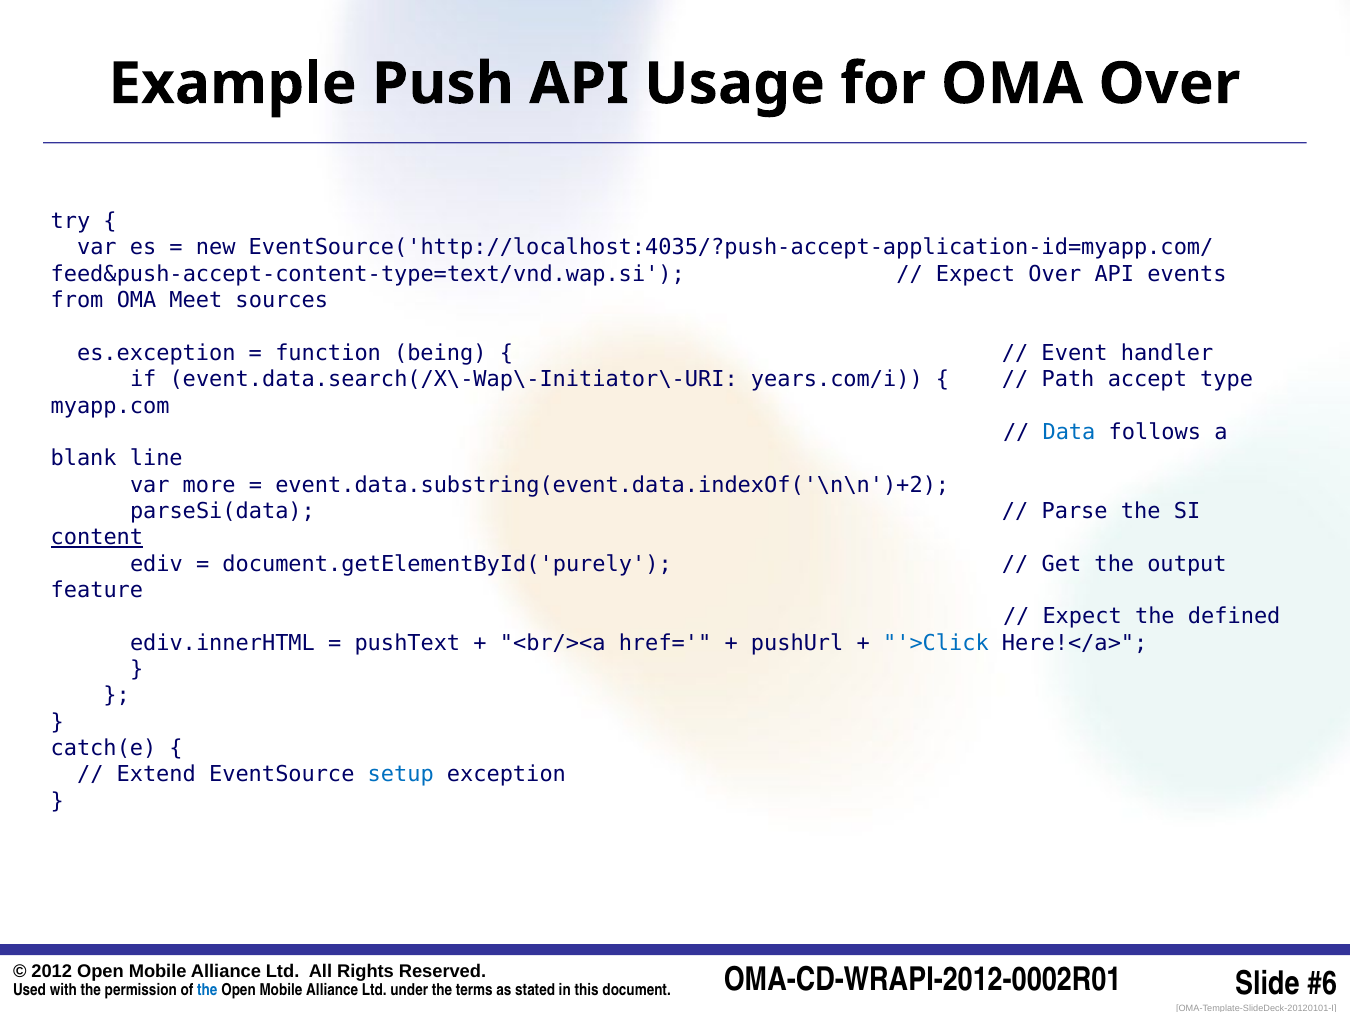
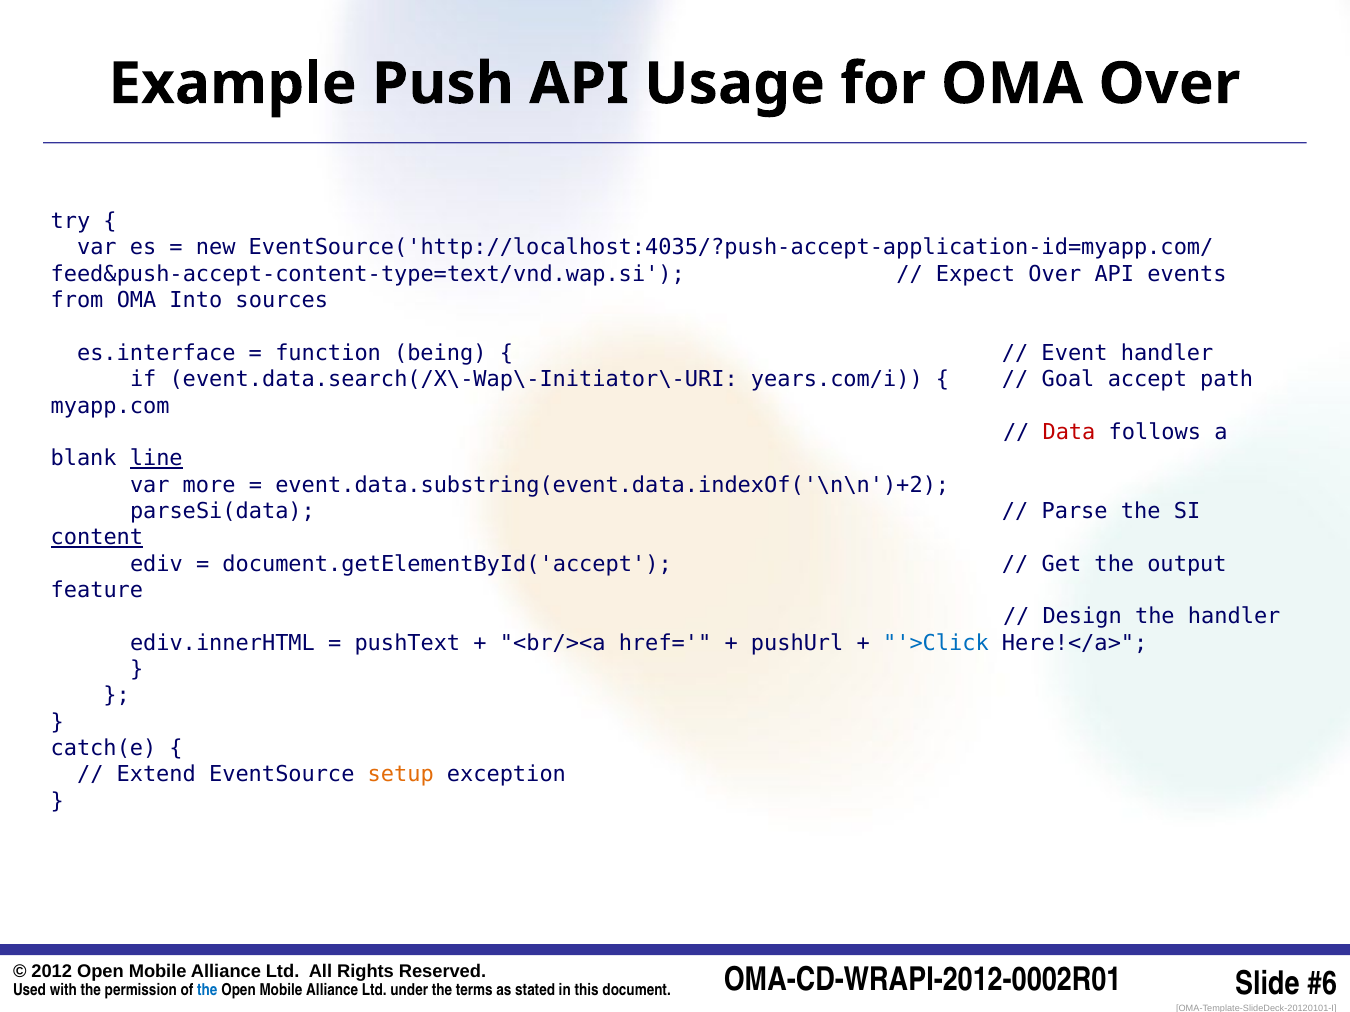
Meet: Meet -> Into
es.exception: es.exception -> es.interface
Path: Path -> Goal
type: type -> path
Data colour: blue -> red
line underline: none -> present
document.getElementById('purely: document.getElementById('purely -> document.getElementById('accept
Expect at (1082, 617): Expect -> Design
the defined: defined -> handler
setup colour: blue -> orange
